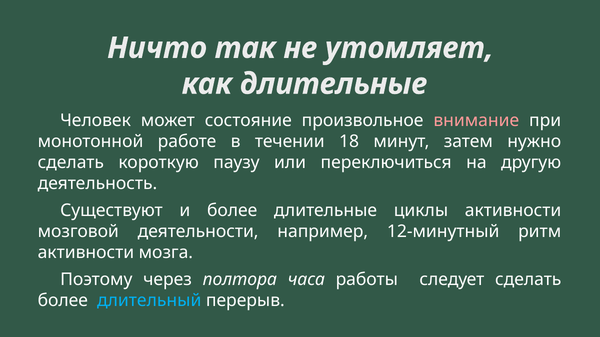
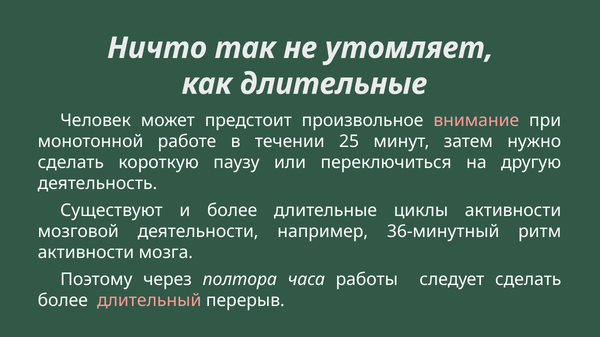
состояние: состояние -> предстоит
18: 18 -> 25
12-минутный: 12-минутный -> 36-минутный
длительный colour: light blue -> pink
